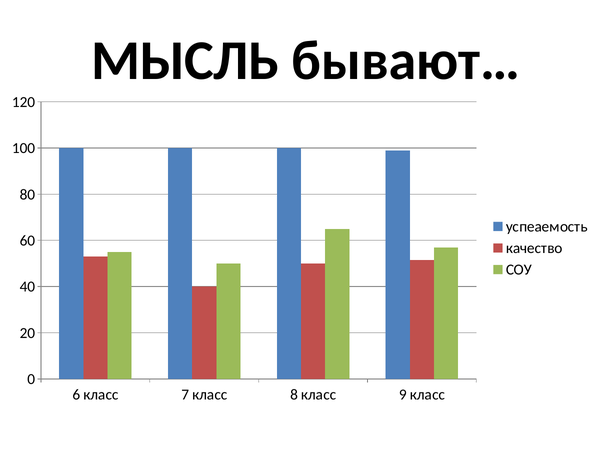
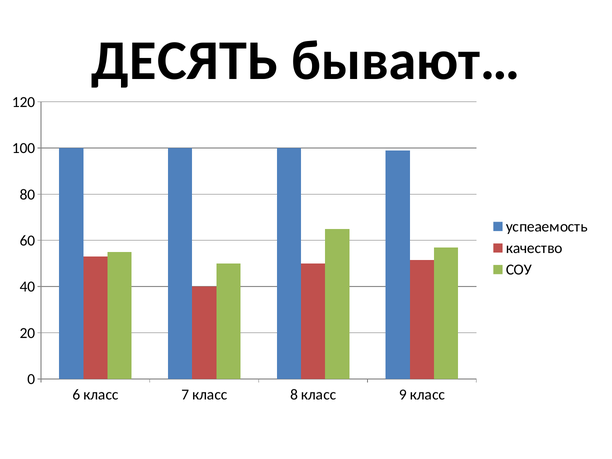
МЫСЛЬ: МЫСЛЬ -> ДЕСЯТЬ
